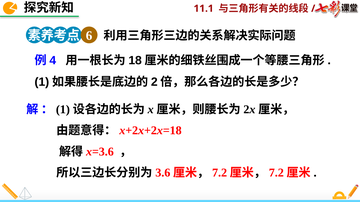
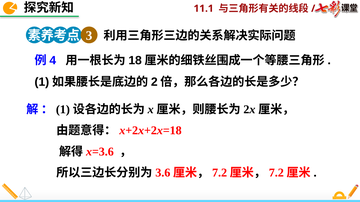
6: 6 -> 3
